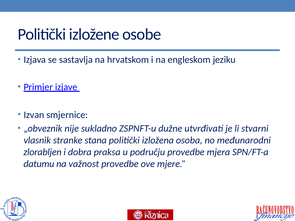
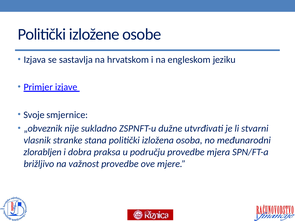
Izvan: Izvan -> Svoje
datumu: datumu -> brižljivo
